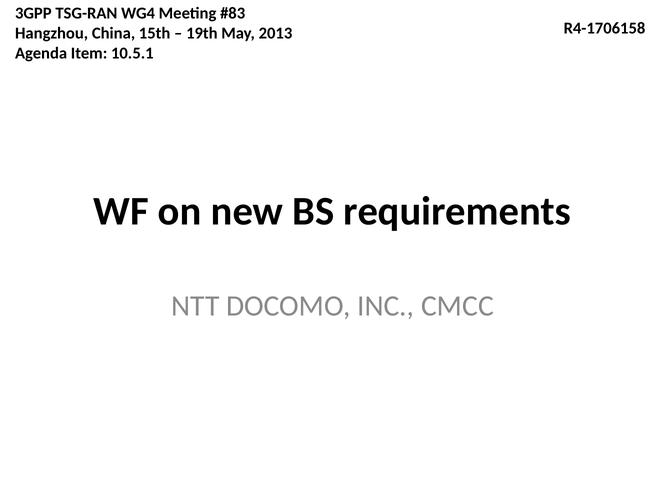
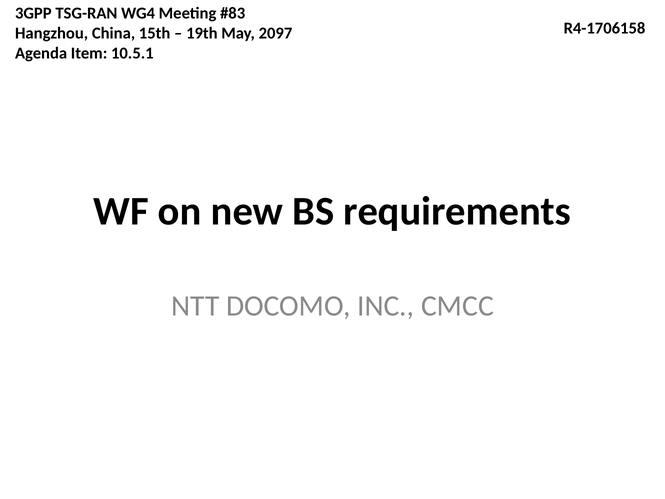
2013: 2013 -> 2097
